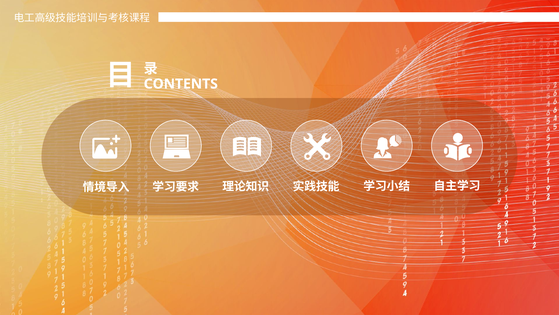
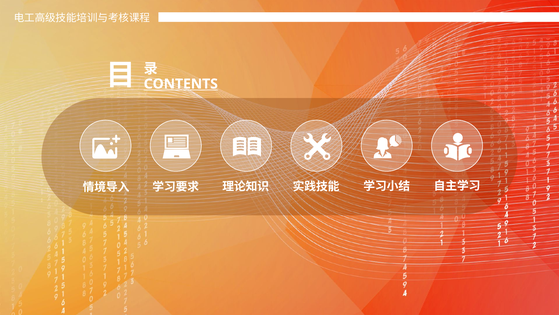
CONTENTS underline: none -> present
